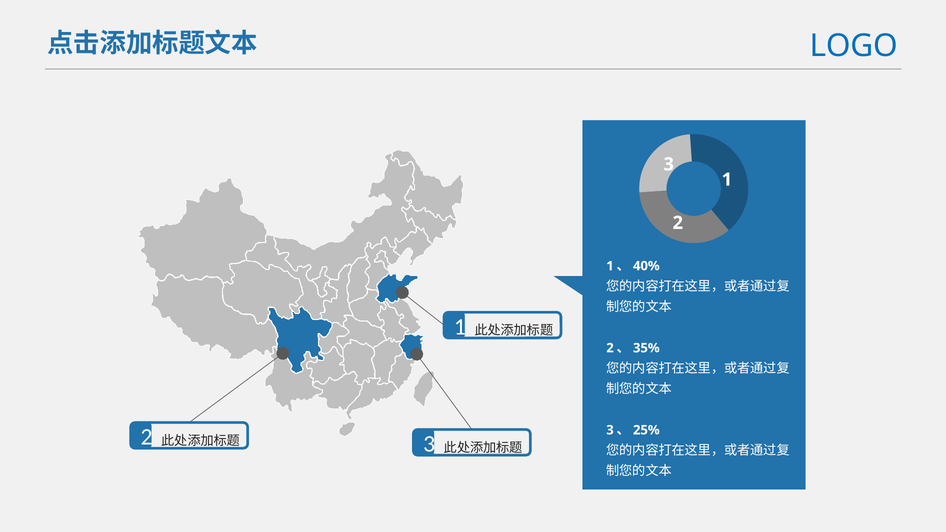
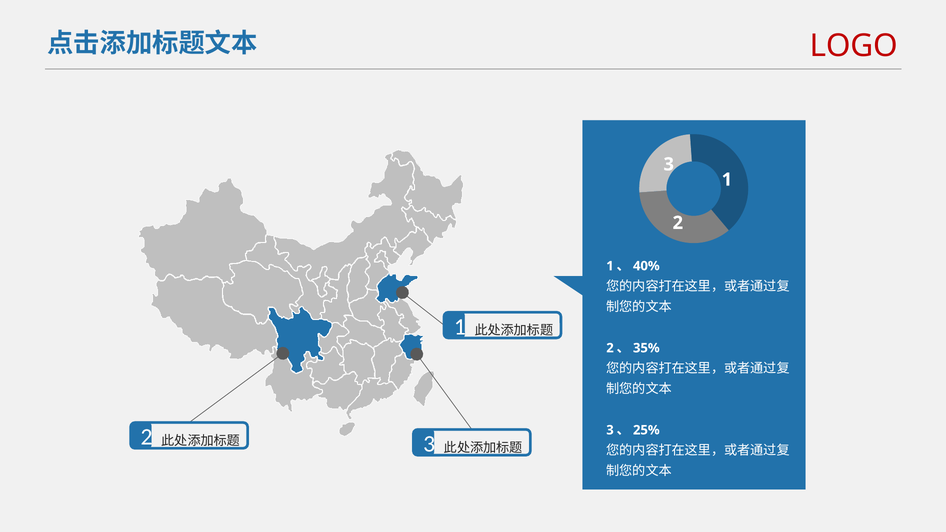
LOGO colour: blue -> red
